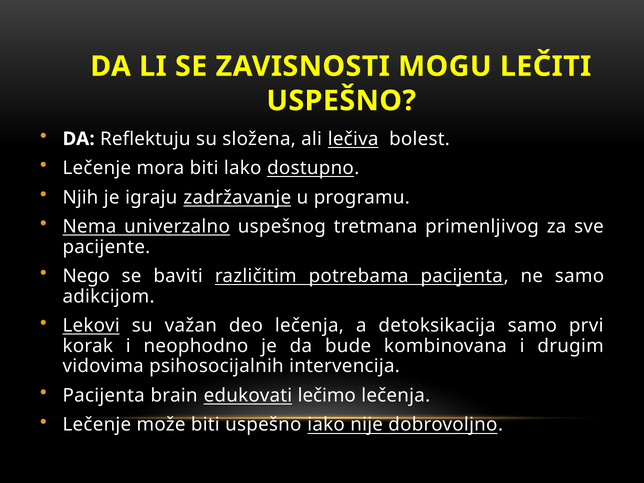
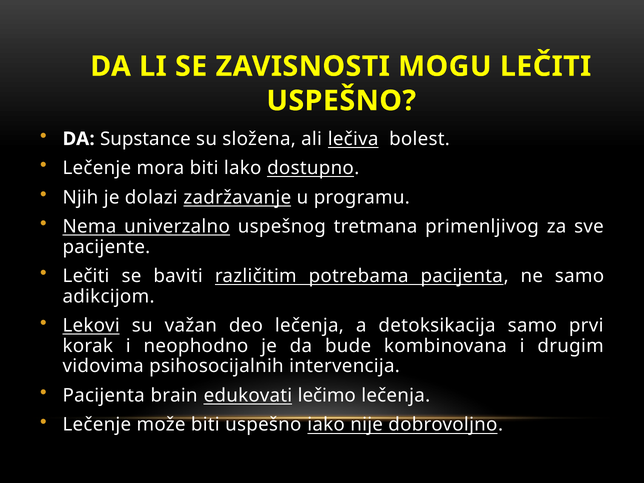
Reflektuju: Reflektuju -> Supstance
igraju: igraju -> dolazi
Nego at (86, 276): Nego -> Lečiti
